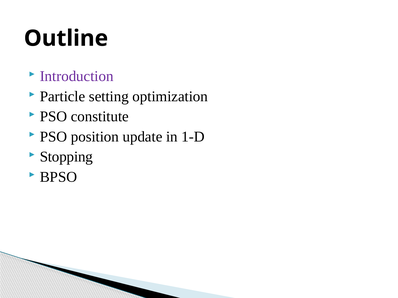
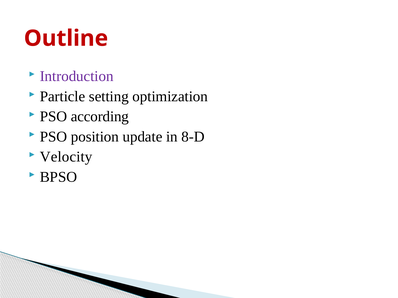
Outline colour: black -> red
constitute: constitute -> according
1-D: 1-D -> 8-D
Stopping: Stopping -> Velocity
